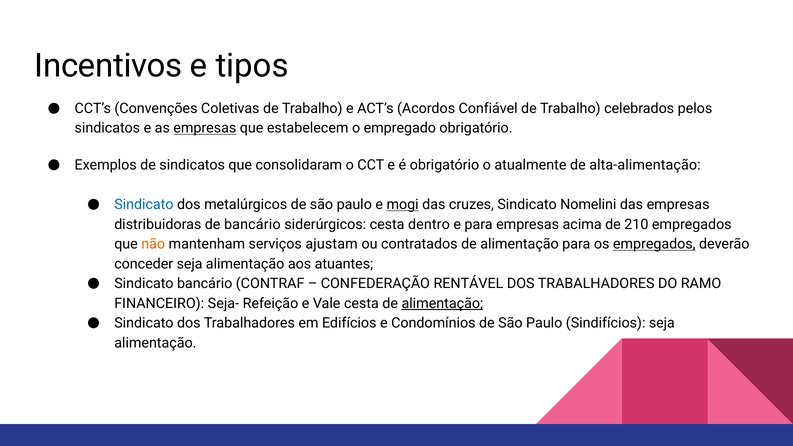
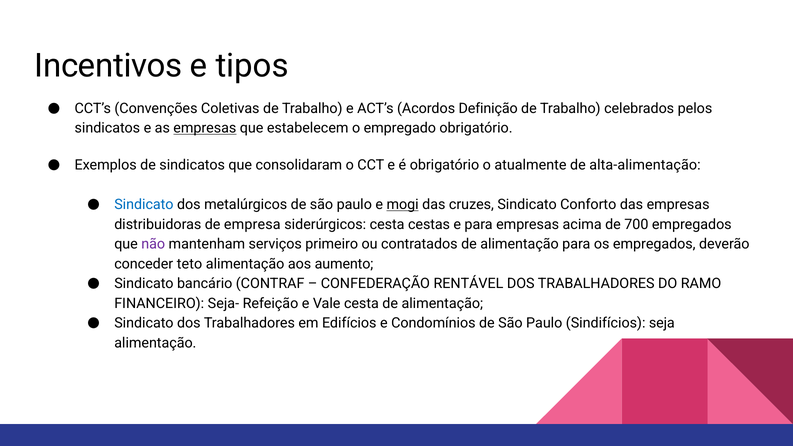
Confiável: Confiável -> Definição
Nomelini: Nomelini -> Conforto
de bancário: bancário -> empresa
dentro: dentro -> cestas
210: 210 -> 700
não colour: orange -> purple
ajustam: ajustam -> primeiro
empregados at (654, 244) underline: present -> none
conceder seja: seja -> teto
atuantes: atuantes -> aumento
alimentação at (442, 303) underline: present -> none
